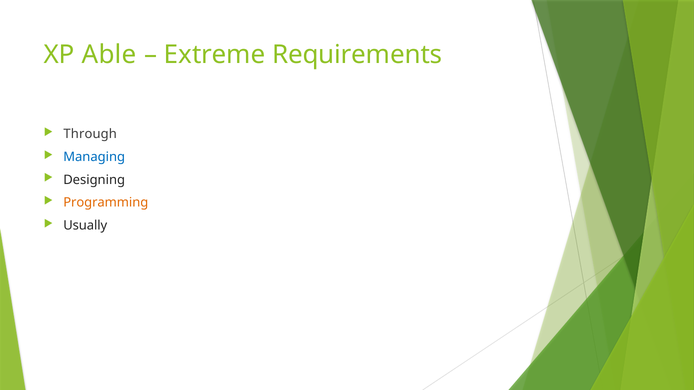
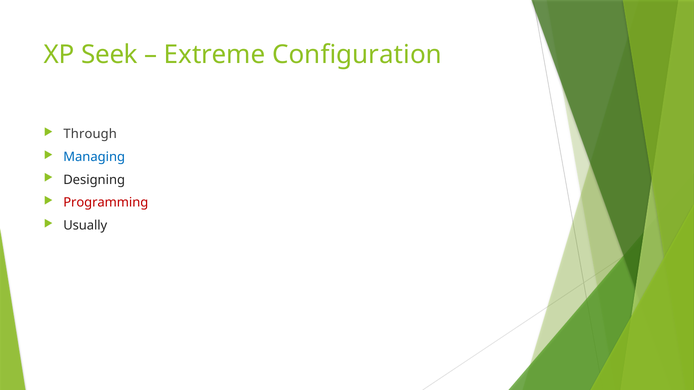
Able: Able -> Seek
Requirements: Requirements -> Configuration
Programming colour: orange -> red
